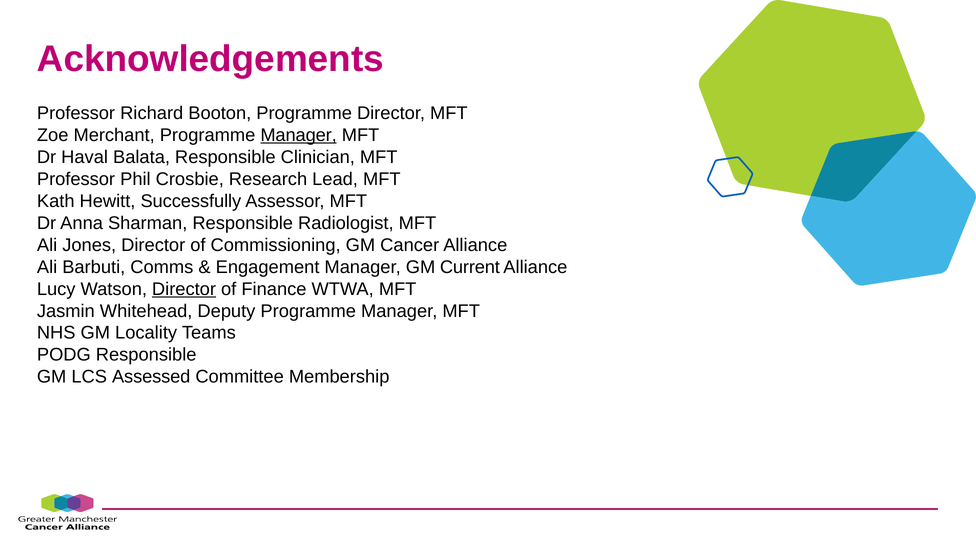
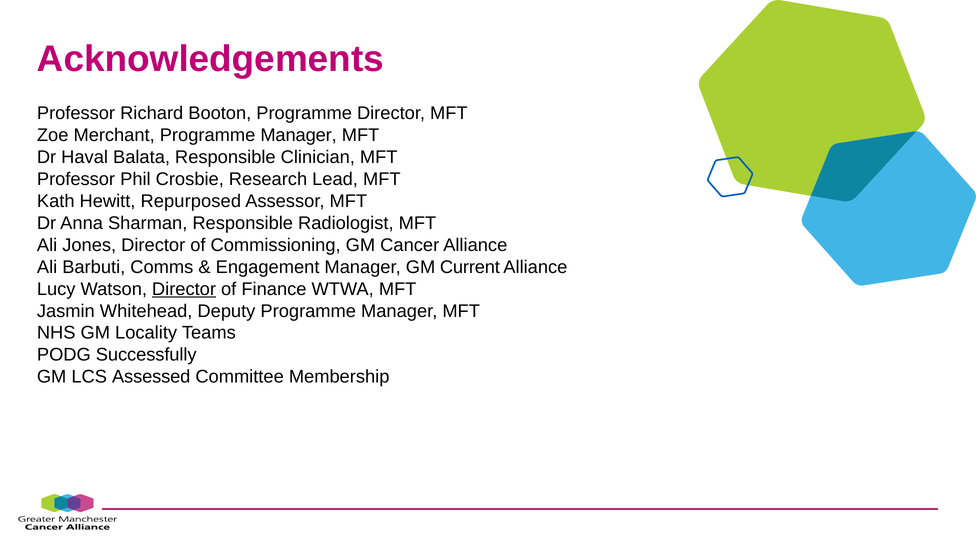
Manager at (299, 135) underline: present -> none
Successfully: Successfully -> Repurposed
PODG Responsible: Responsible -> Successfully
